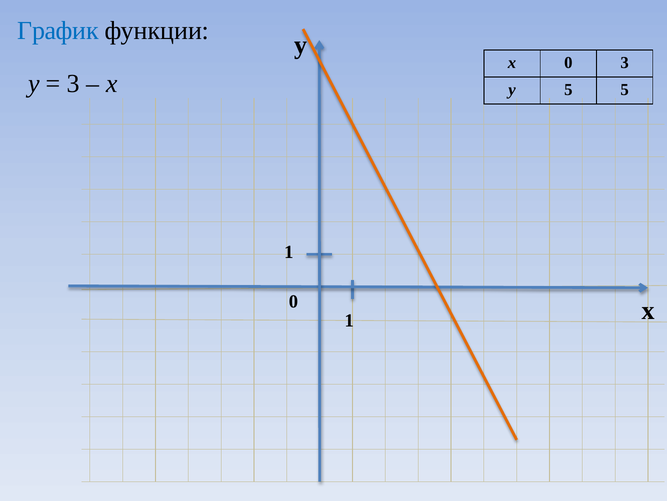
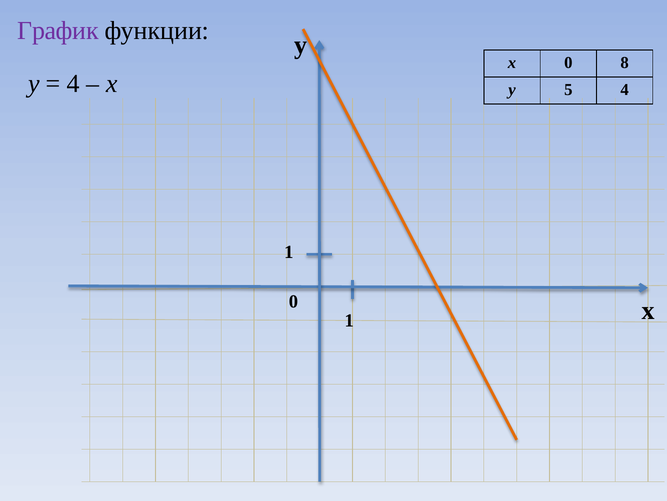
График colour: blue -> purple
0 3: 3 -> 8
3 at (73, 84): 3 -> 4
5 5: 5 -> 4
